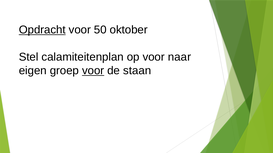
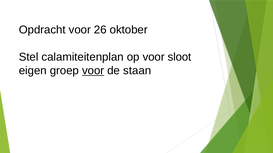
Opdracht underline: present -> none
50: 50 -> 26
naar: naar -> sloot
